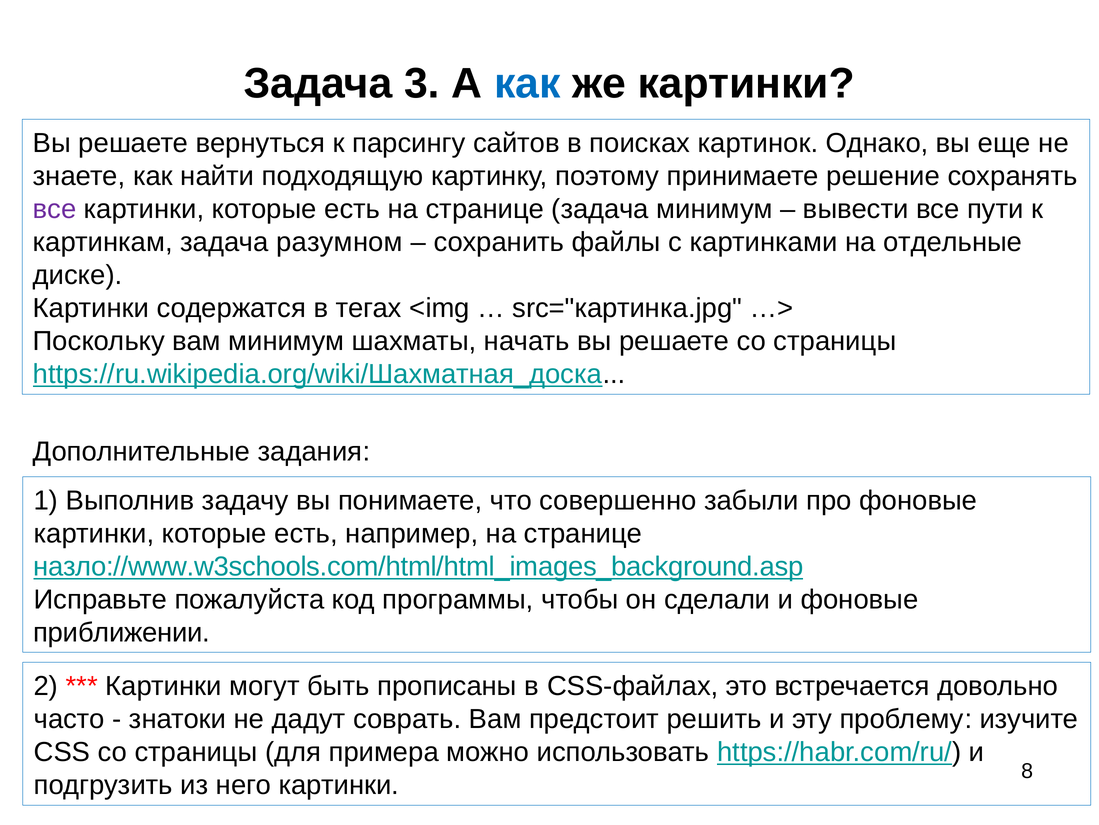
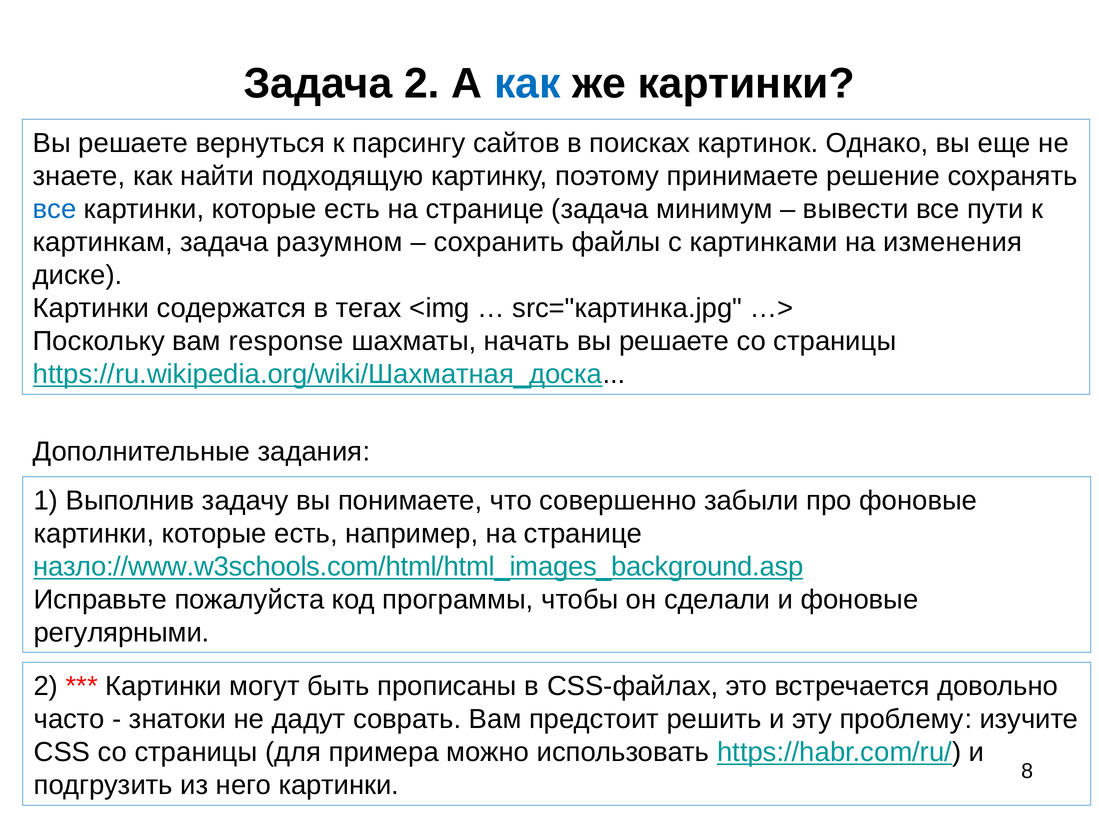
Задача 3: 3 -> 2
все at (55, 209) colour: purple -> blue
отдельные: отдельные -> изменения
вам минимум: минимум -> response
приближении: приближении -> регулярными
